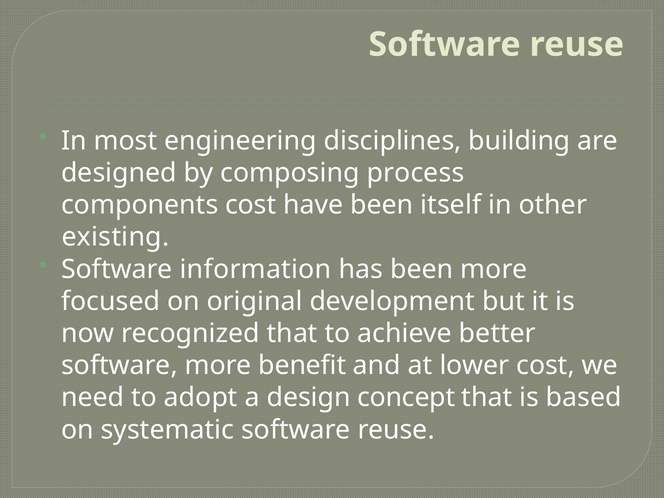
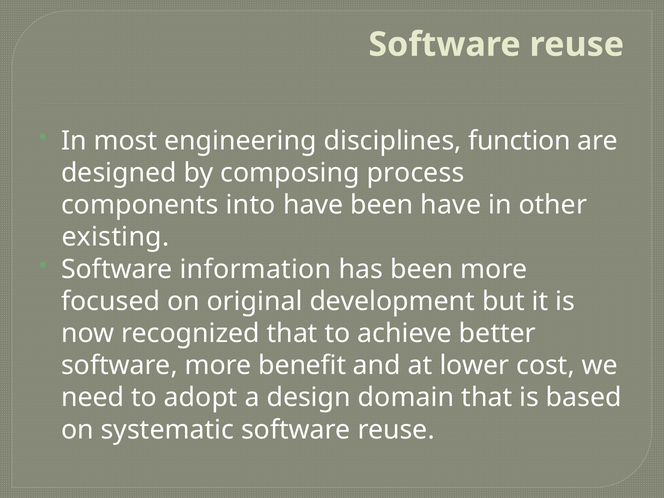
building: building -> function
components cost: cost -> into
been itself: itself -> have
concept: concept -> domain
